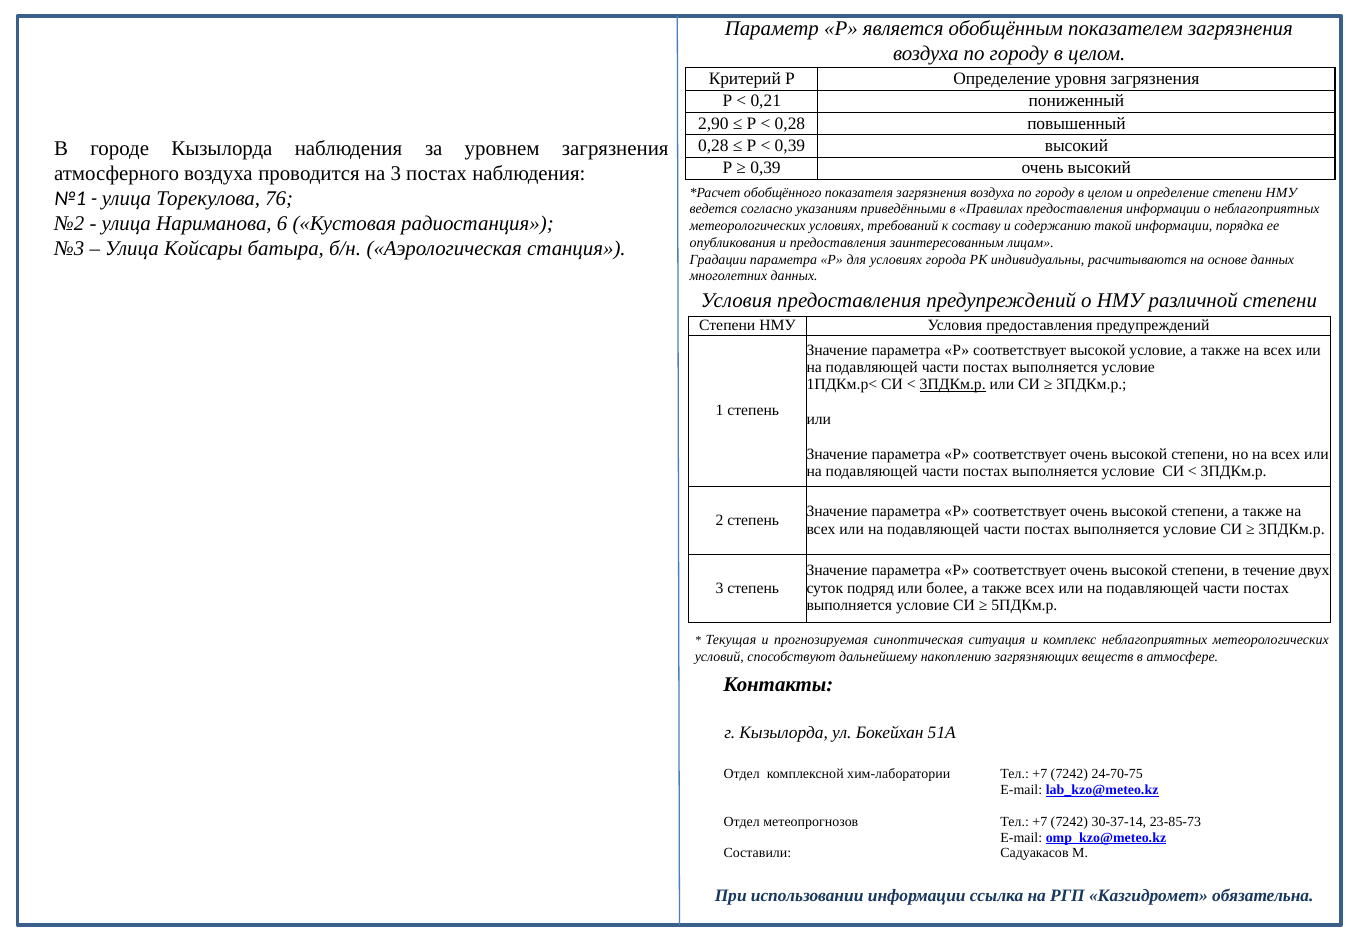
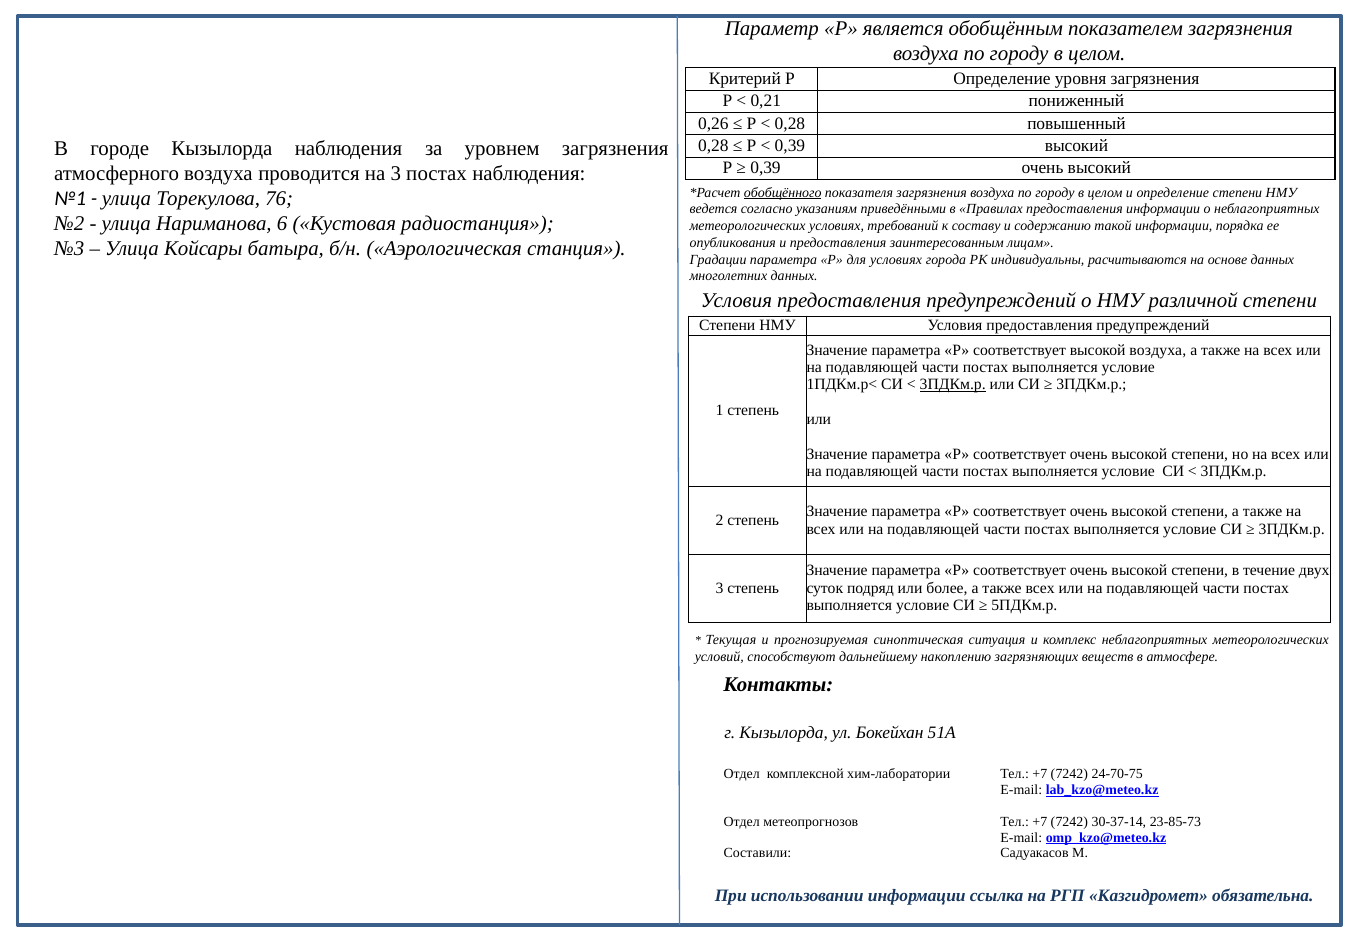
2,90: 2,90 -> 0,26
обобщённого underline: none -> present
высокой условие: условие -> воздуха
